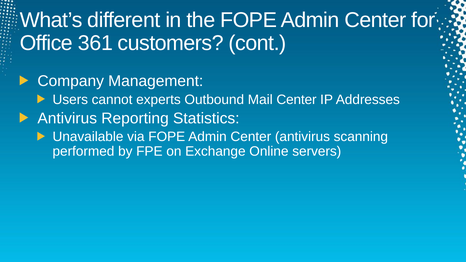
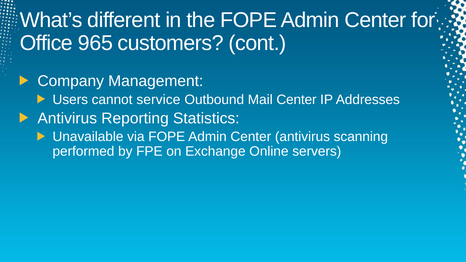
361: 361 -> 965
experts: experts -> service
